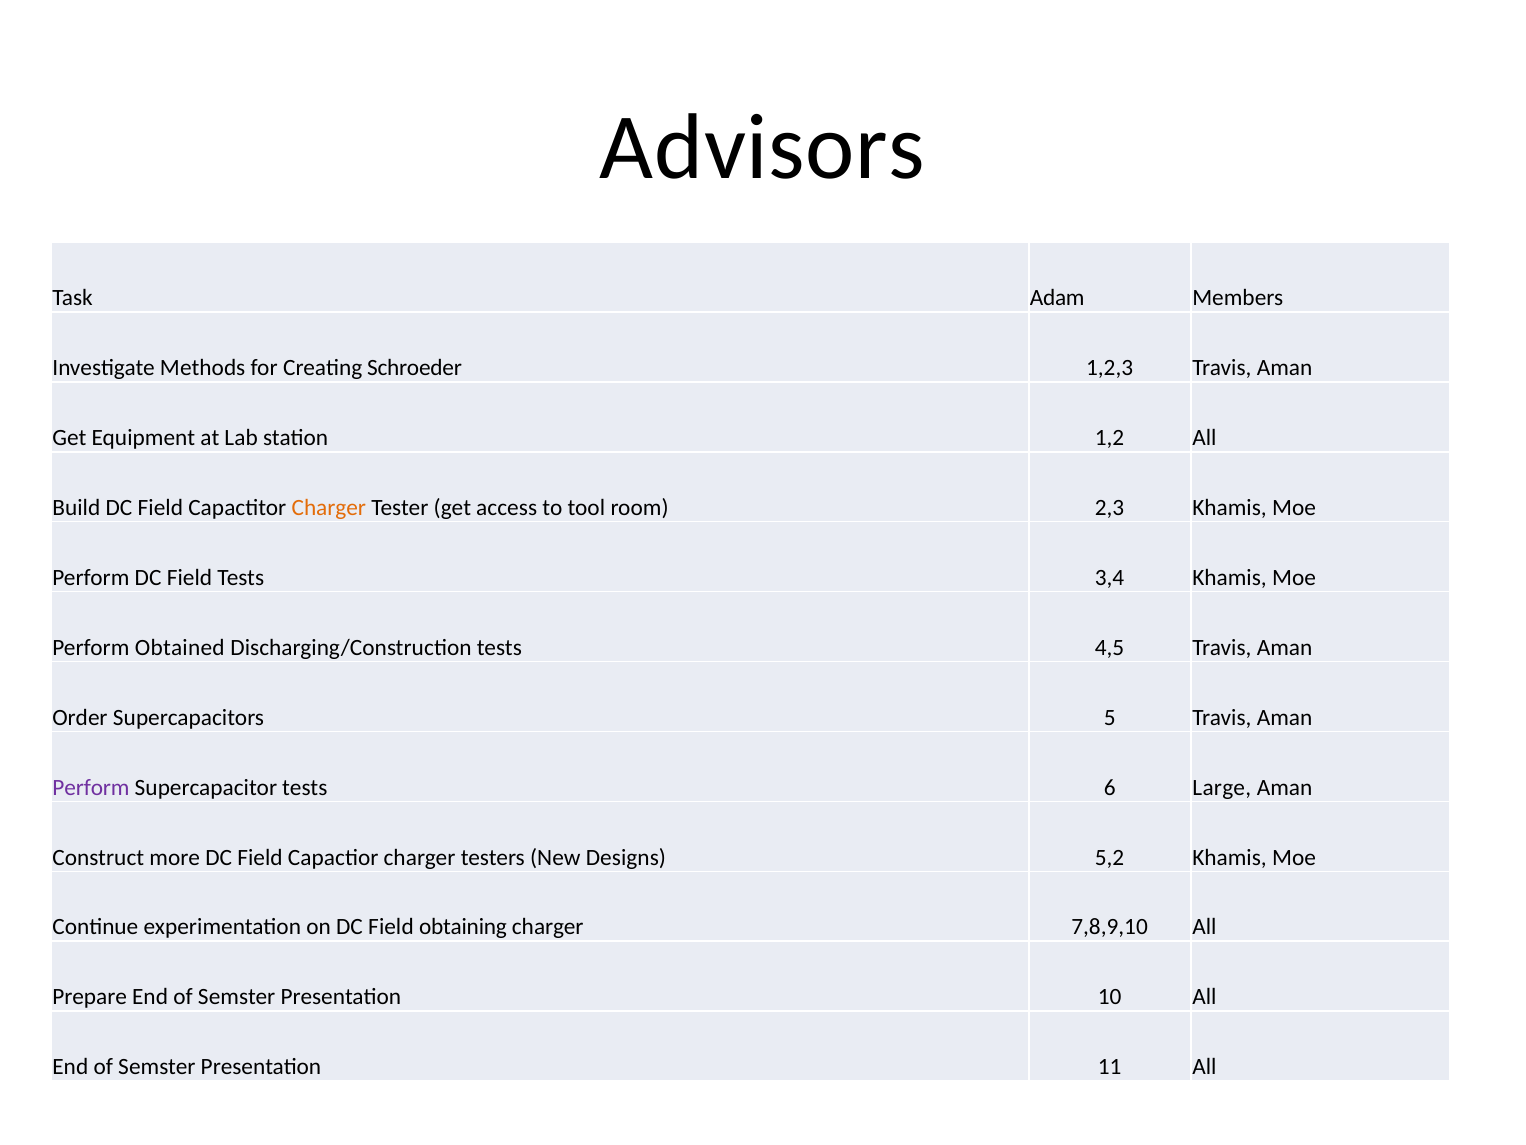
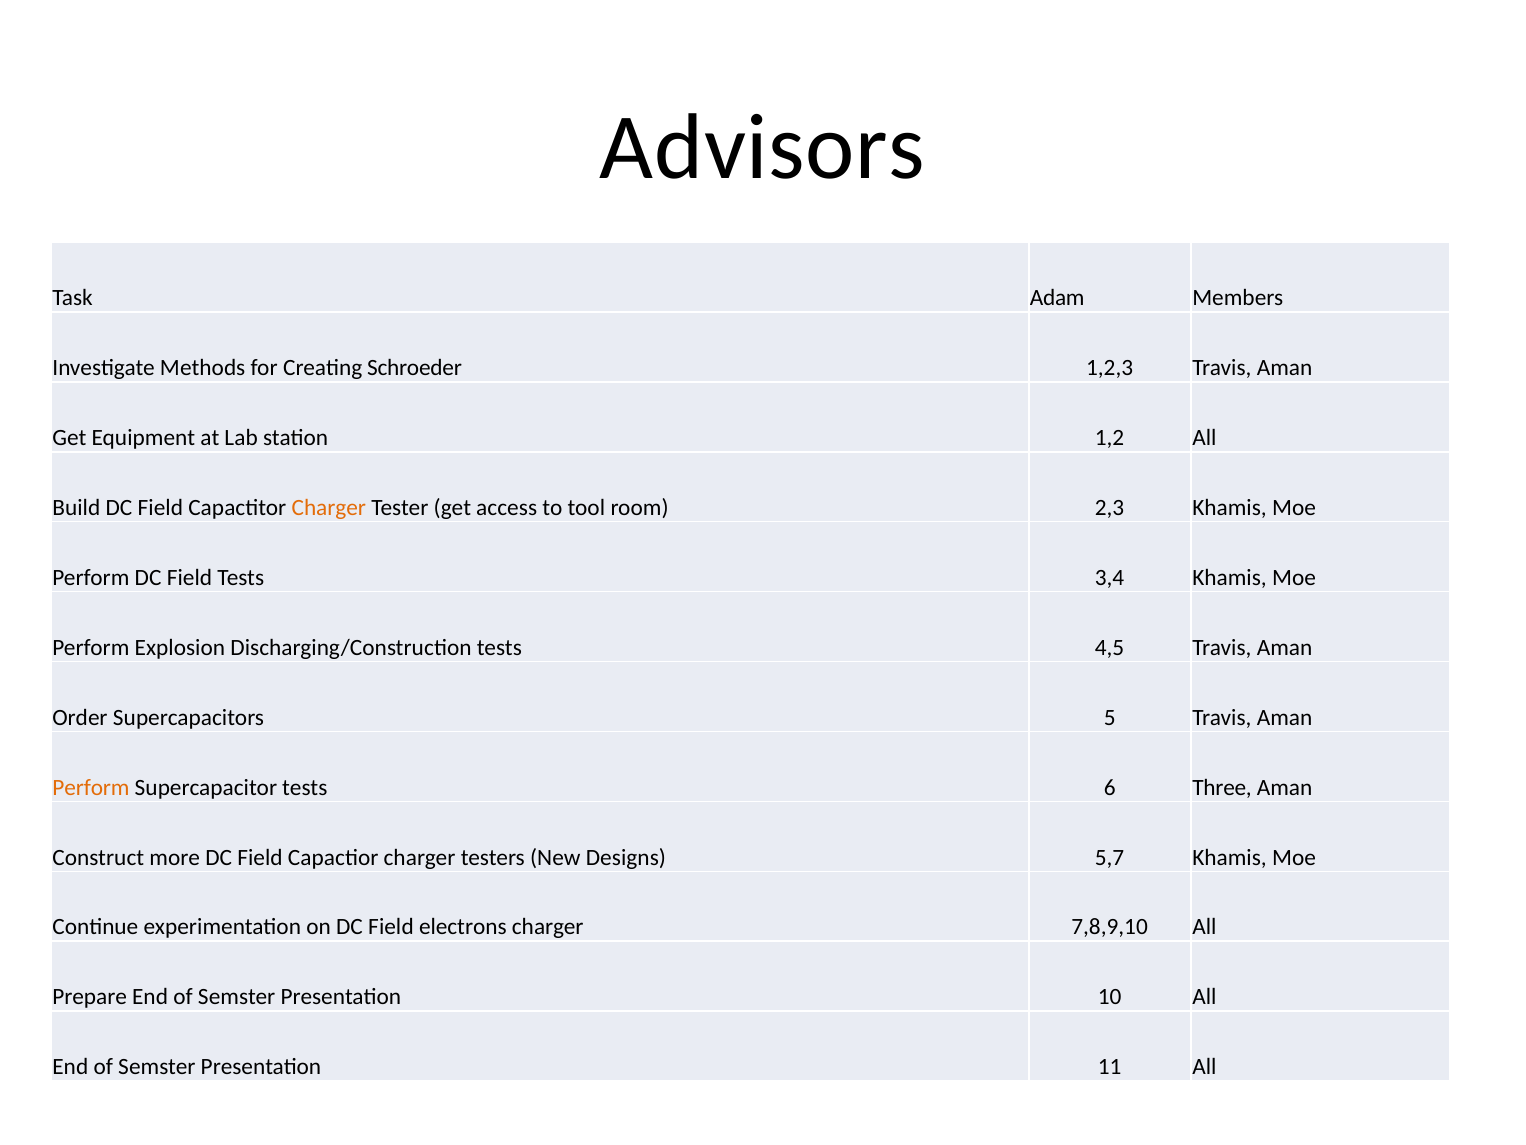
Obtained: Obtained -> Explosion
Perform at (91, 787) colour: purple -> orange
Large: Large -> Three
5,2: 5,2 -> 5,7
obtaining: obtaining -> electrons
